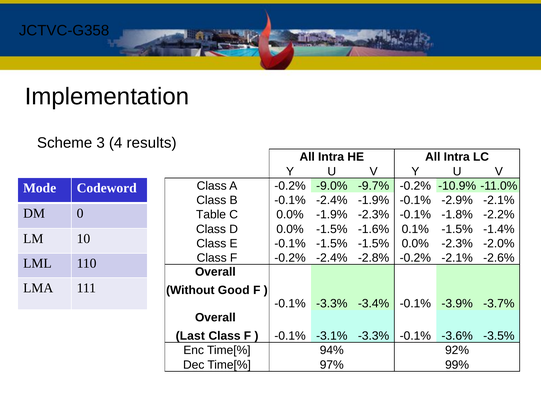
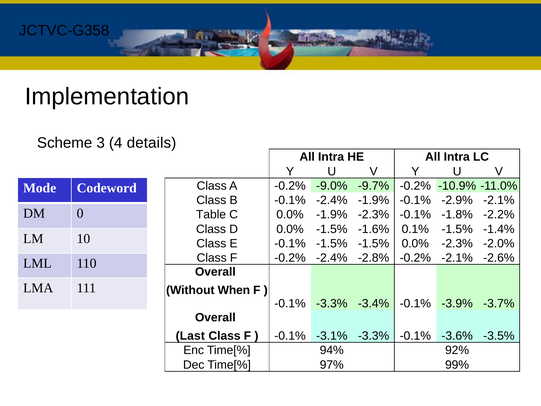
results: results -> details
Good: Good -> When
